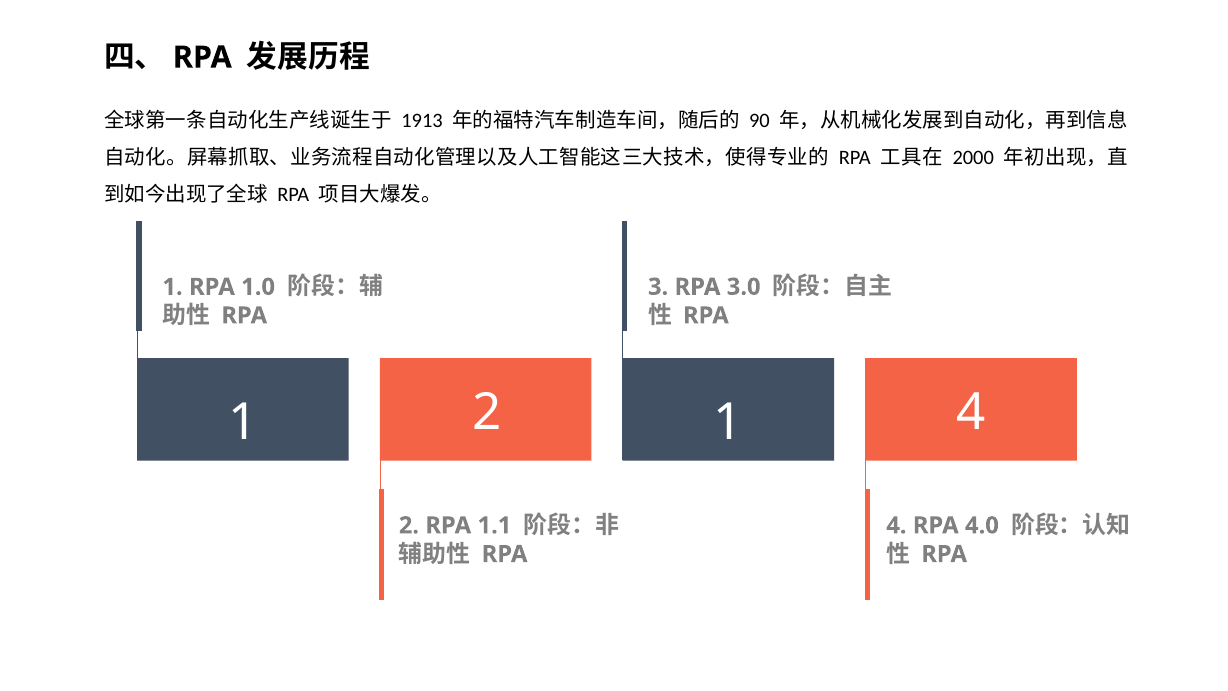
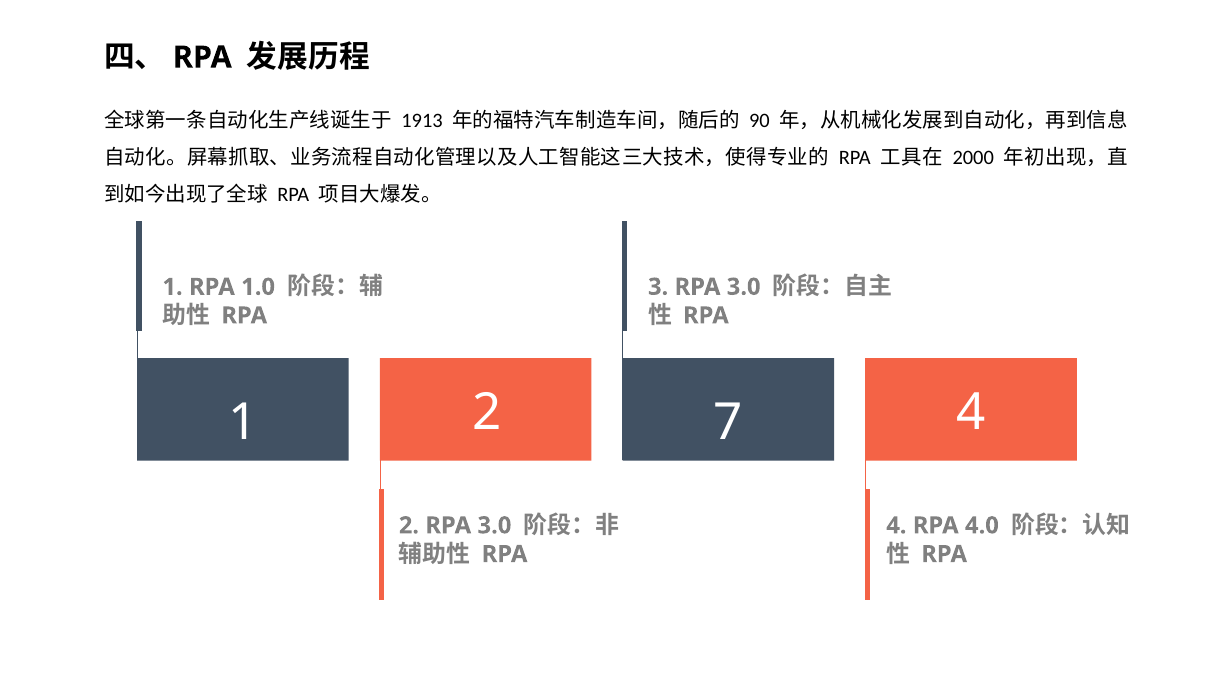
2 1: 1 -> 7
2 RPA 1.1: 1.1 -> 3.0
